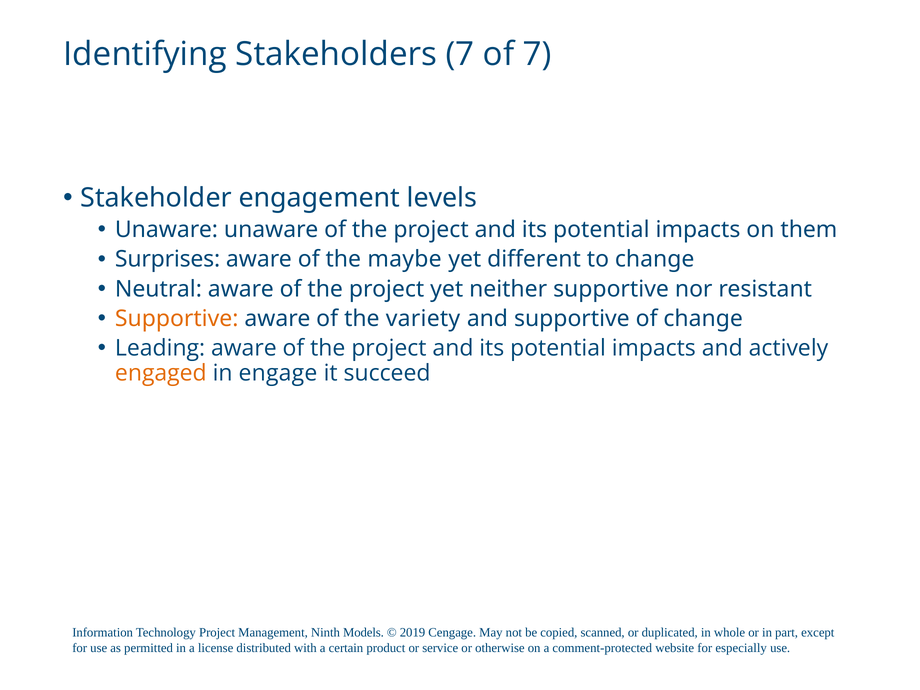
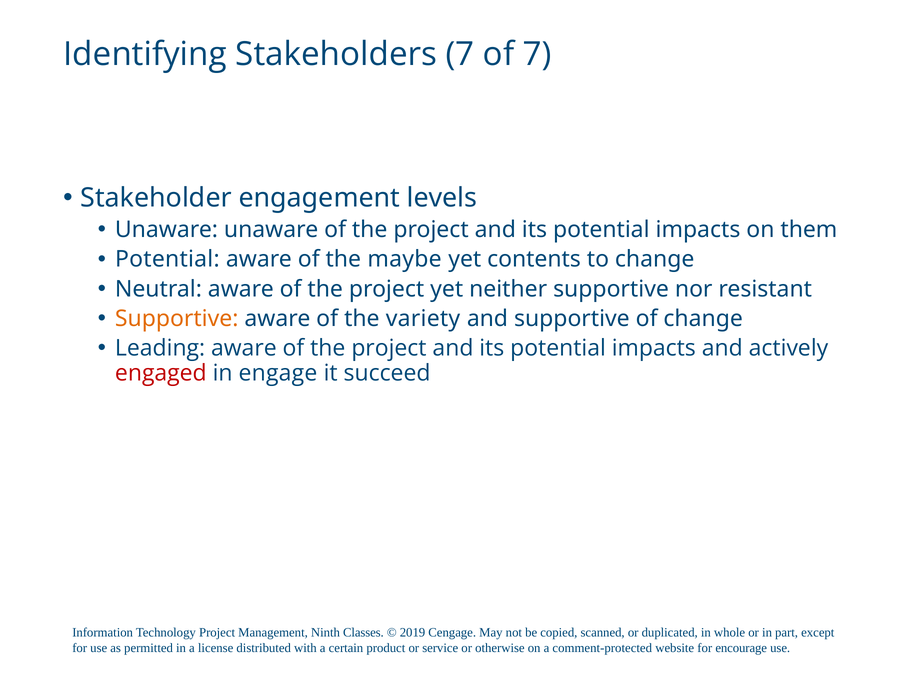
Surprises at (168, 259): Surprises -> Potential
different: different -> contents
engaged colour: orange -> red
Models: Models -> Classes
especially: especially -> encourage
